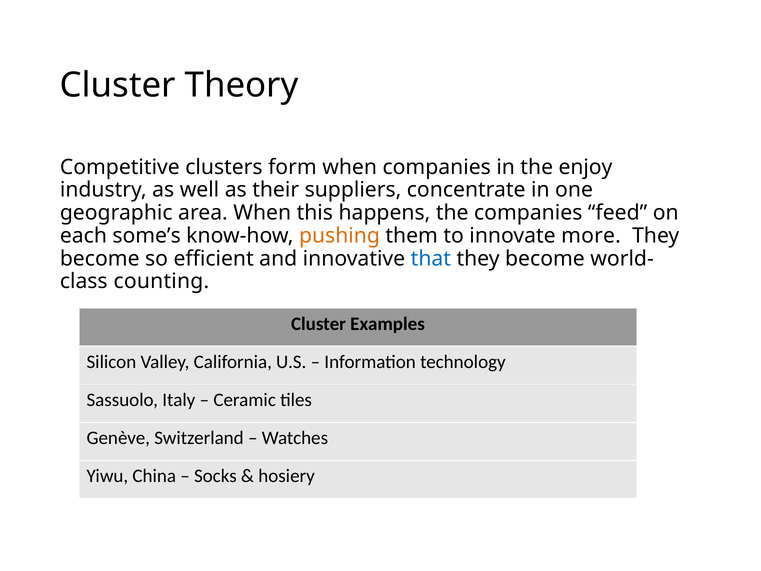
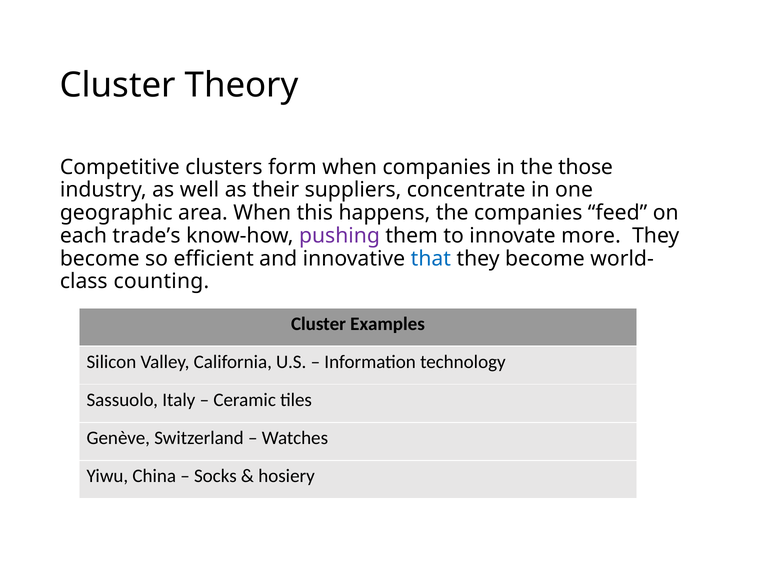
enjoy: enjoy -> those
some’s: some’s -> trade’s
pushing colour: orange -> purple
